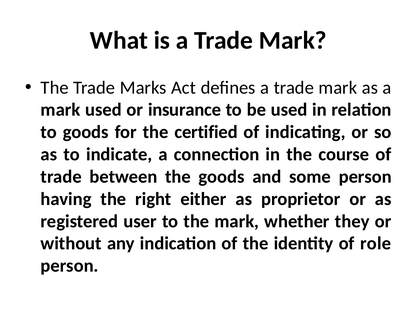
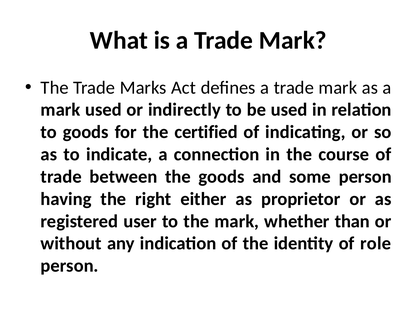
insurance: insurance -> indirectly
they: they -> than
